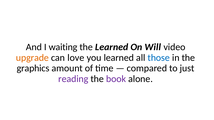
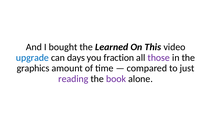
waiting: waiting -> bought
Will: Will -> This
upgrade colour: orange -> blue
love: love -> days
you learned: learned -> fraction
those colour: blue -> purple
